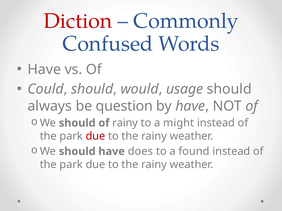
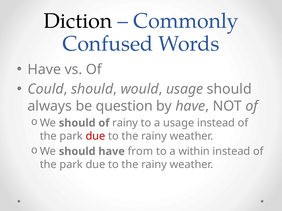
Diction colour: red -> black
a might: might -> usage
does: does -> from
found: found -> within
